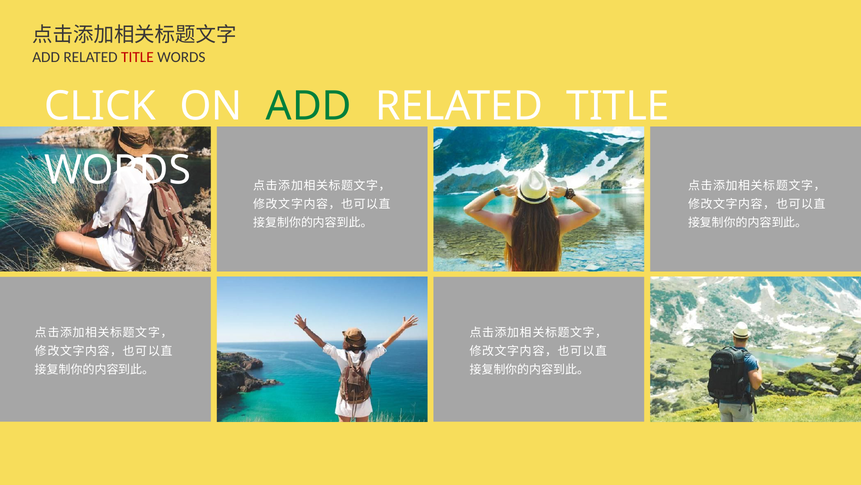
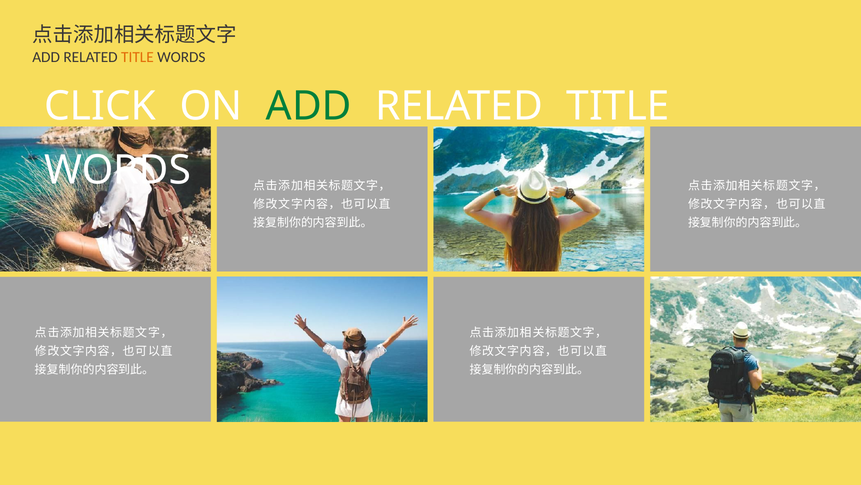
TITLE at (137, 57) colour: red -> orange
